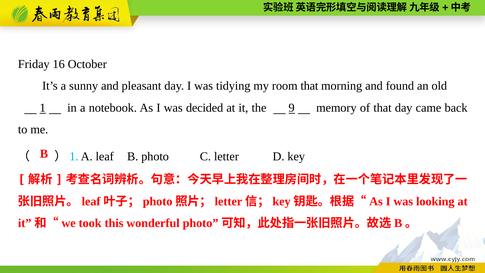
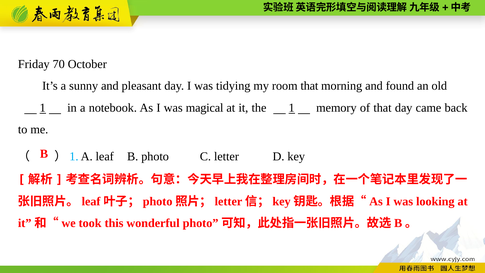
16: 16 -> 70
decided: decided -> magical
the 9: 9 -> 1
